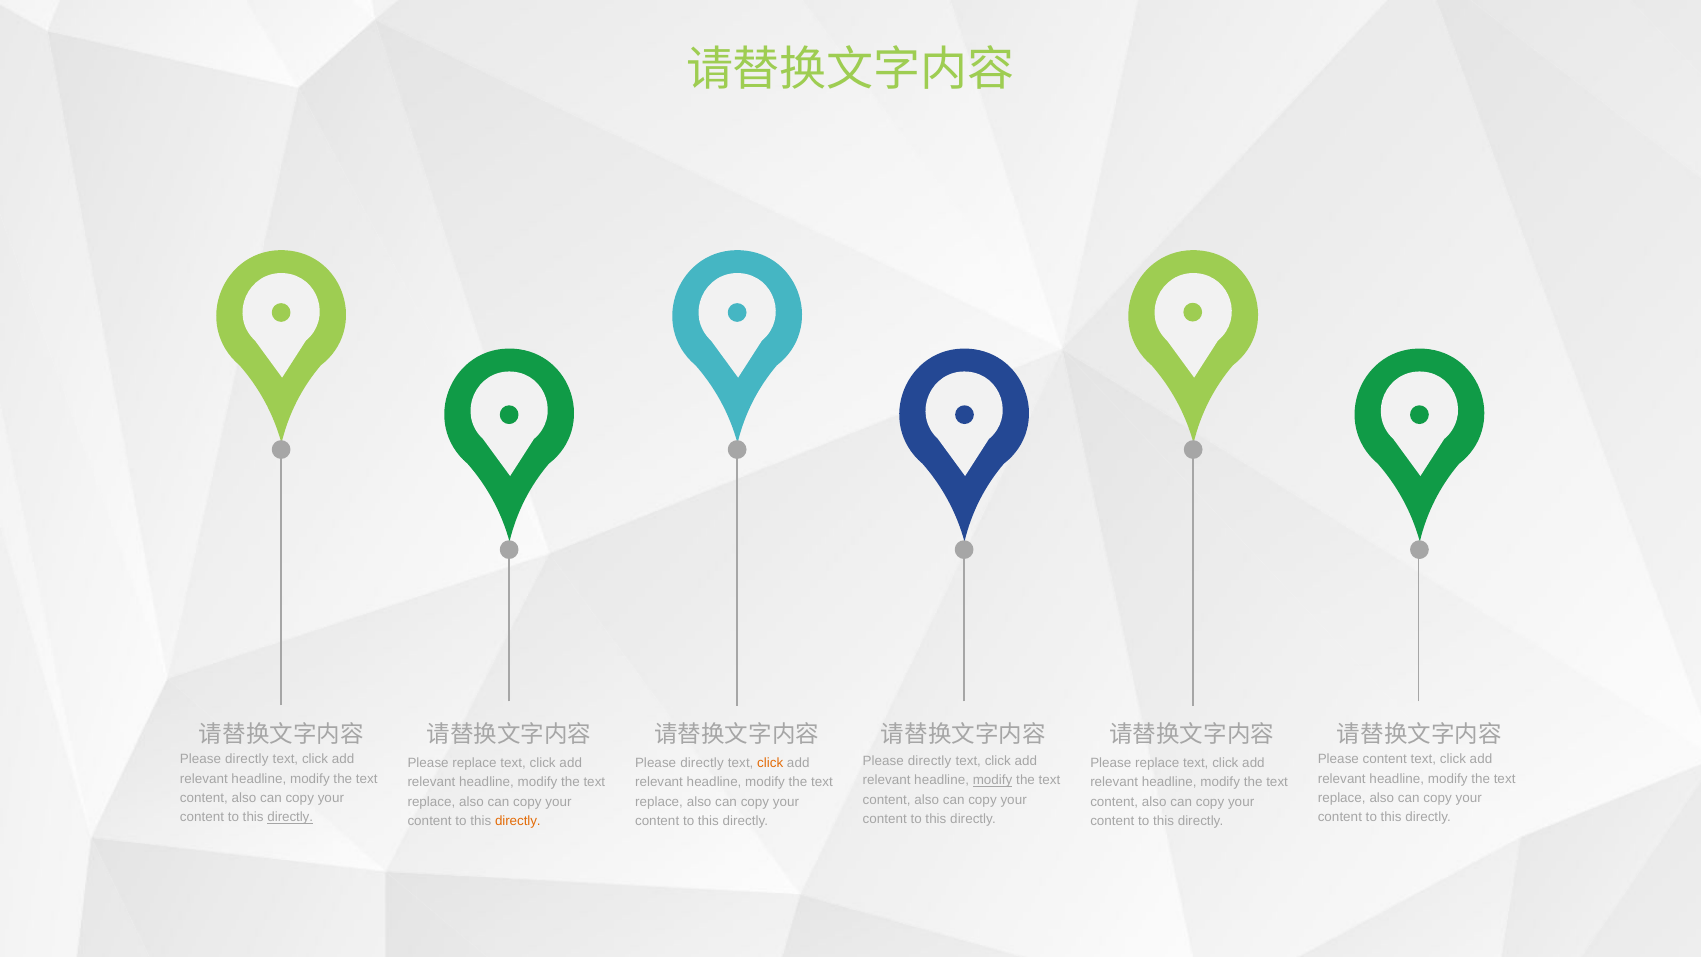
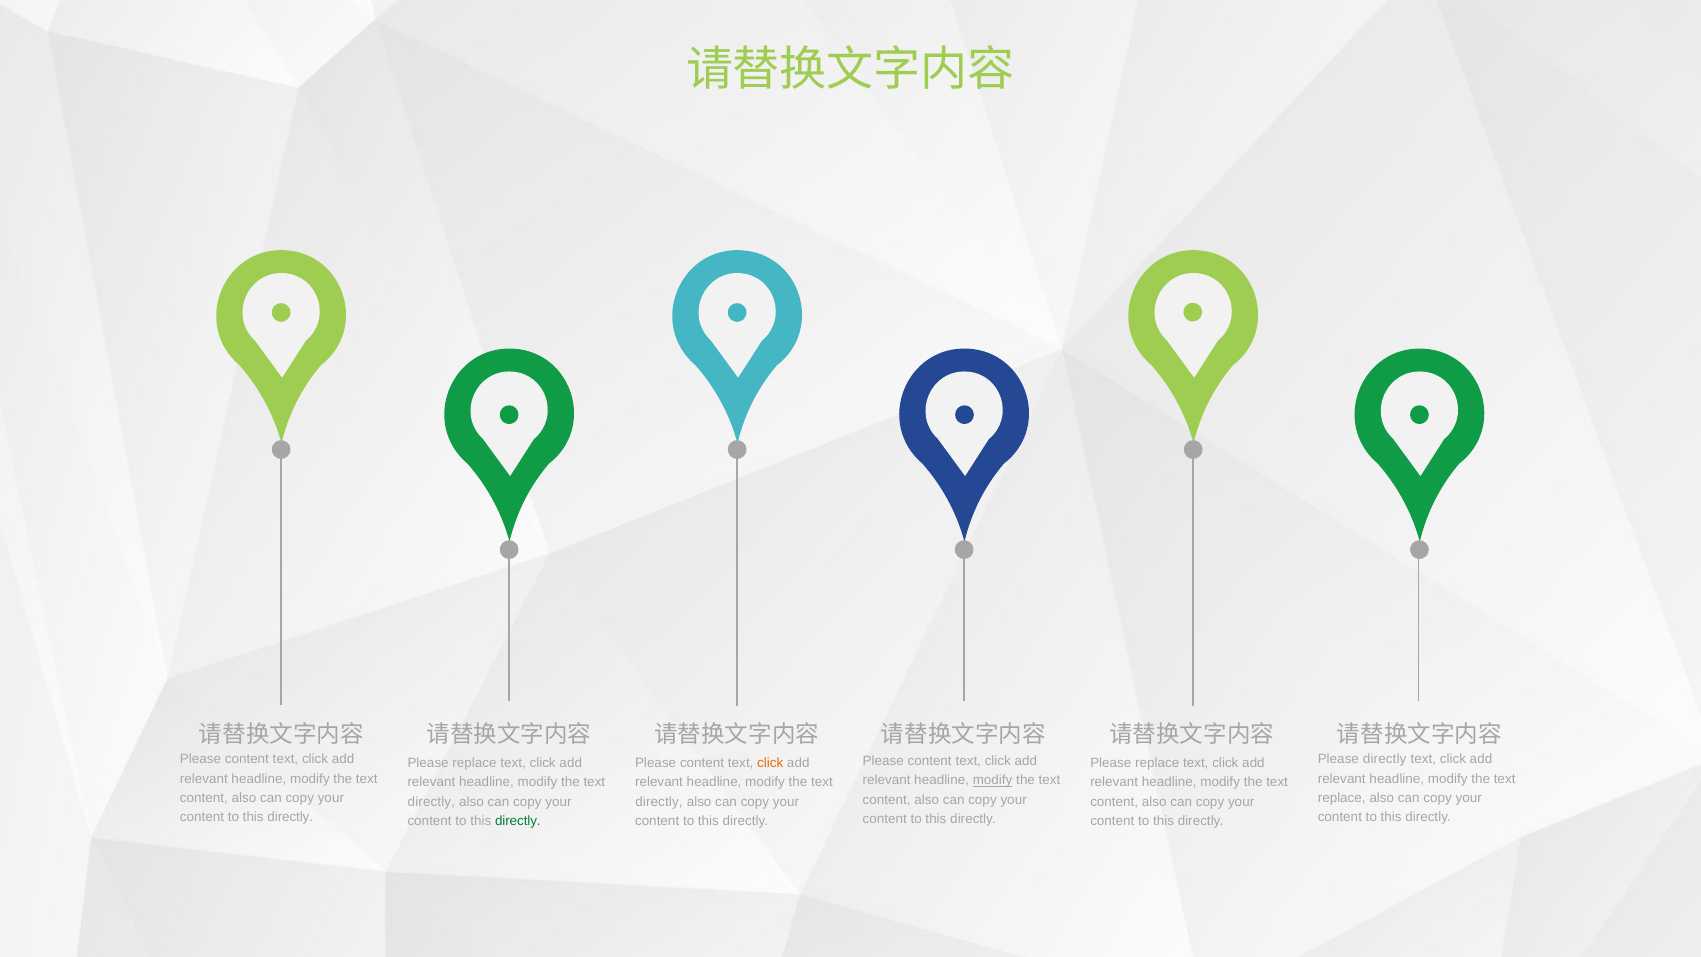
directly at (247, 759): directly -> content
Please content: content -> directly
directly at (930, 761): directly -> content
directly at (702, 763): directly -> content
replace at (431, 802): replace -> directly
replace at (659, 802): replace -> directly
directly at (290, 817) underline: present -> none
directly at (518, 821) colour: orange -> green
